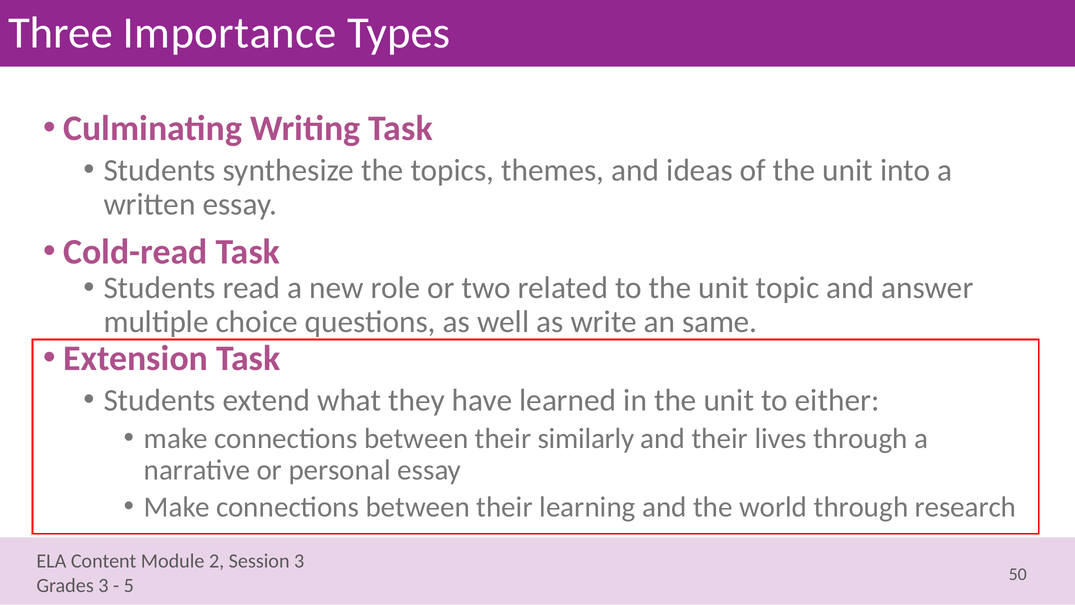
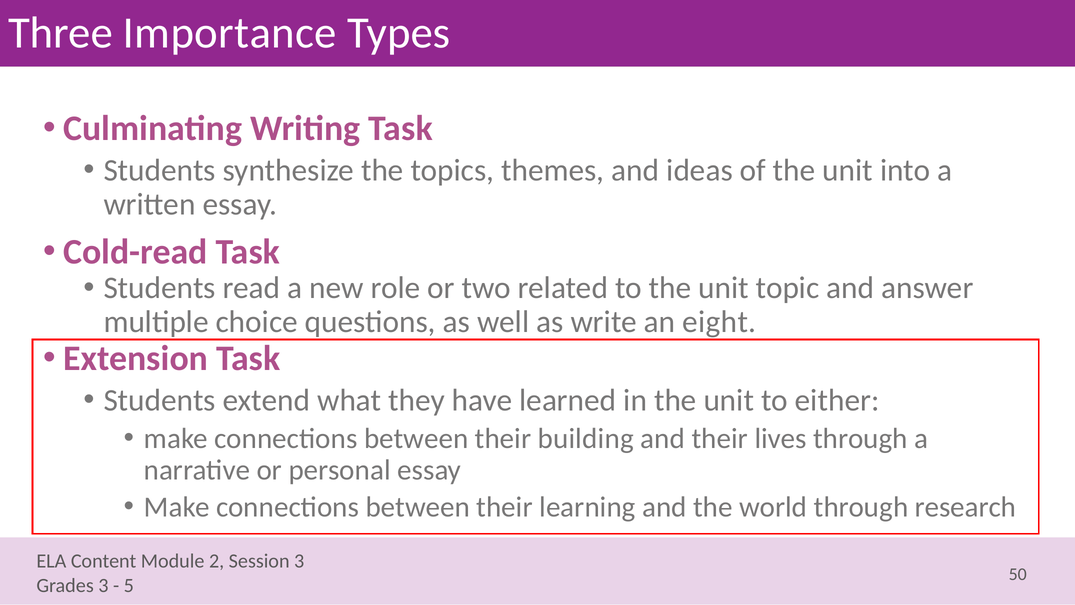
same: same -> eight
similarly: similarly -> building
